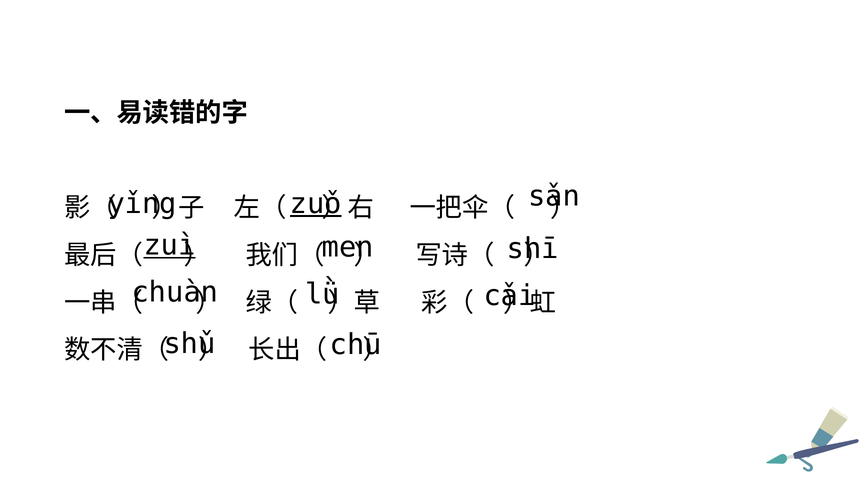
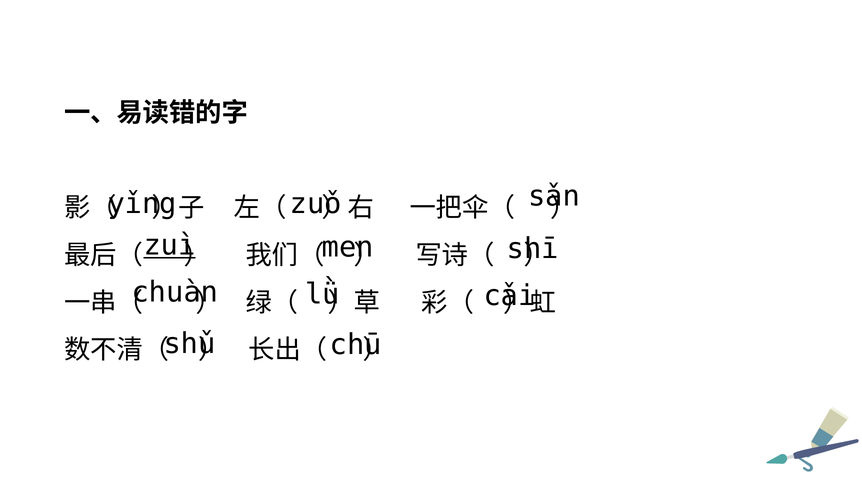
zuǒ underline: present -> none
